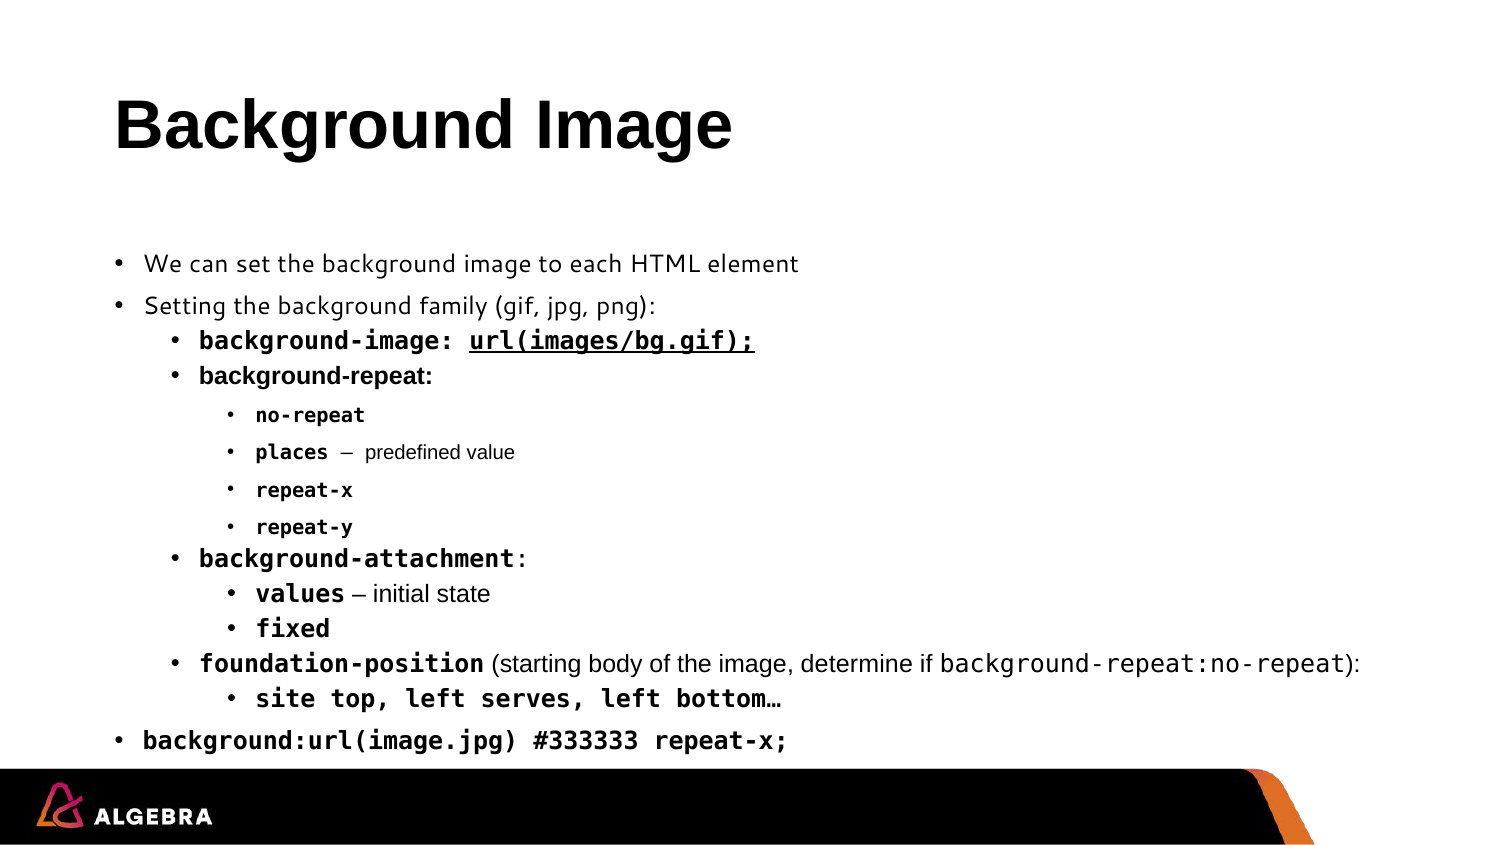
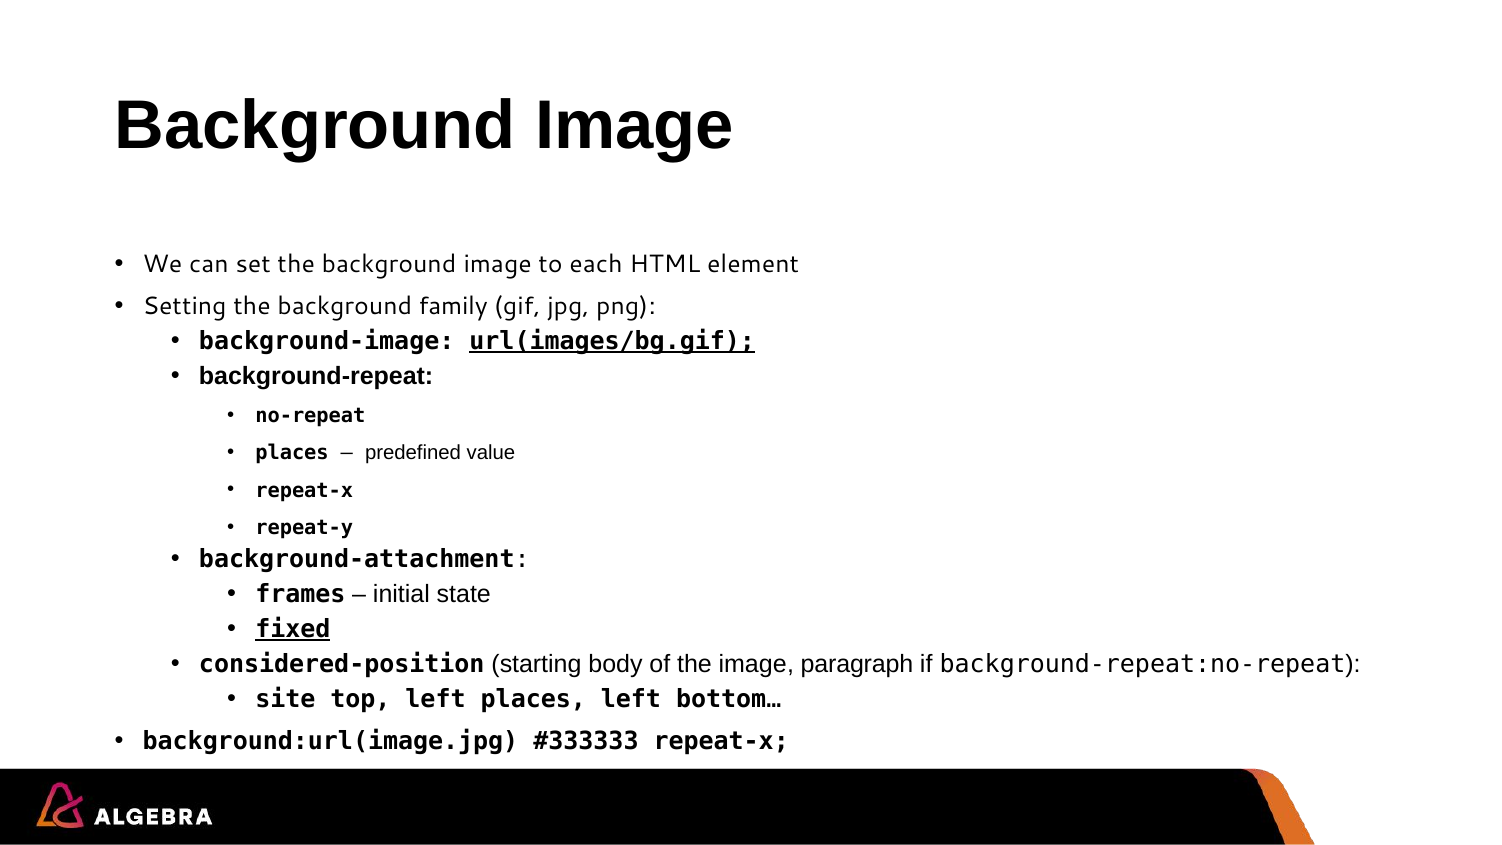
values: values -> frames
fixed underline: none -> present
foundation-position: foundation-position -> considered-position
determine: determine -> paragraph
left serves: serves -> places
